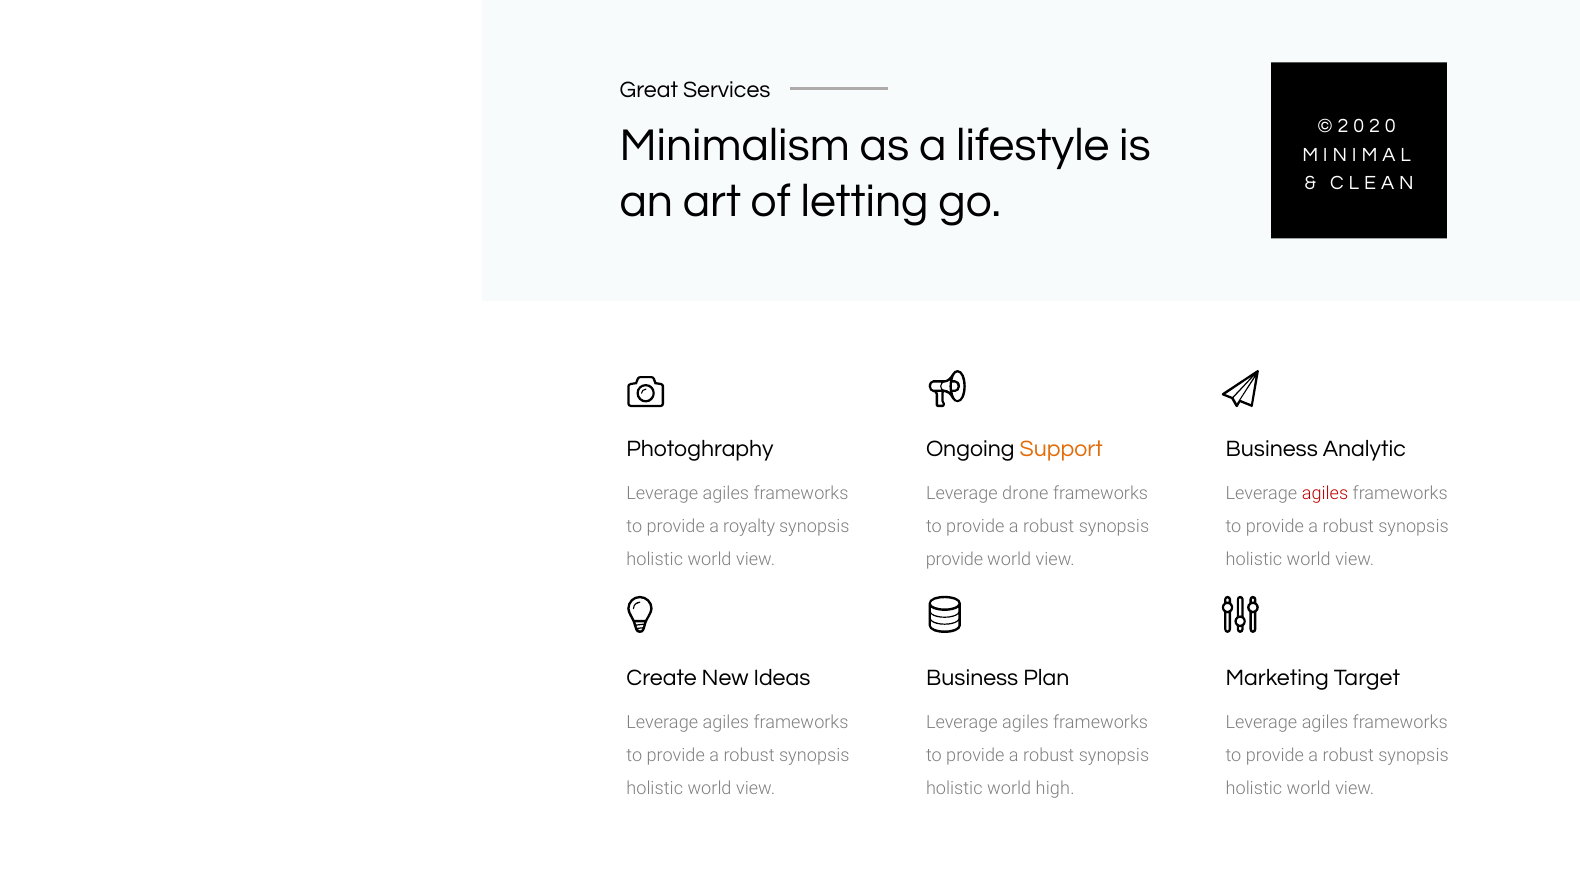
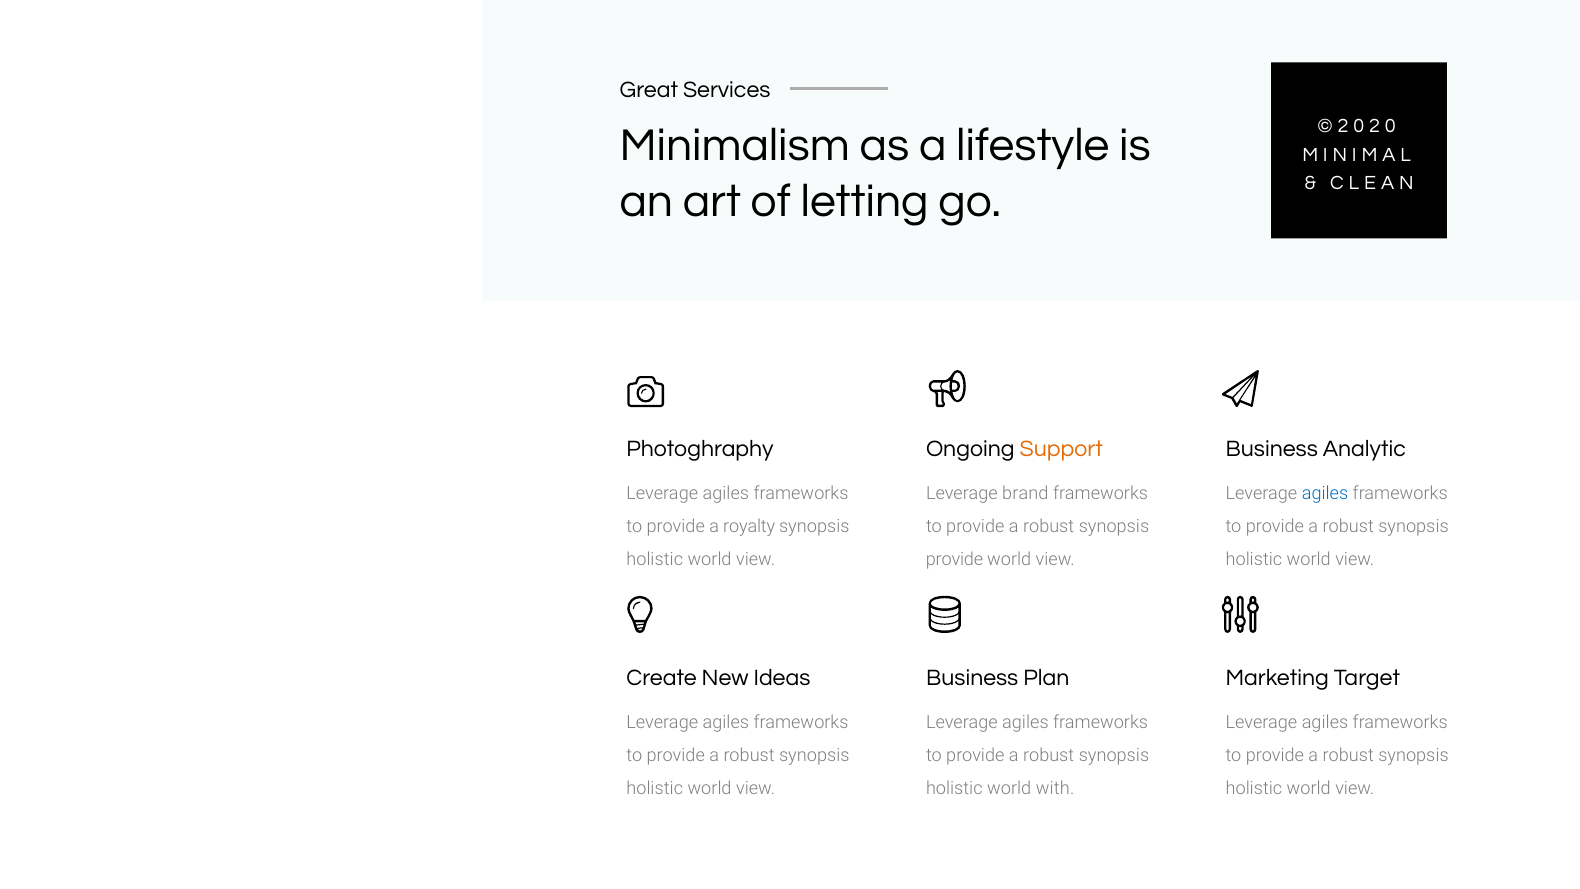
drone: drone -> brand
agiles at (1325, 494) colour: red -> blue
high: high -> with
